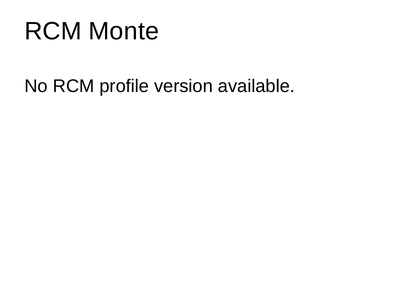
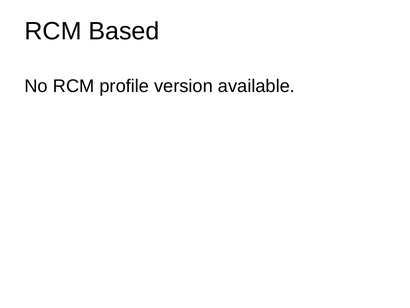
Monte: Monte -> Based
